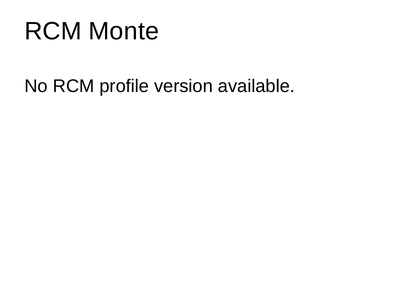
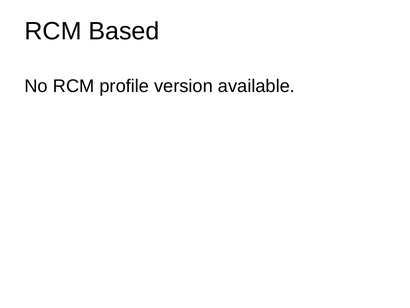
Monte: Monte -> Based
